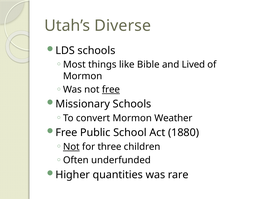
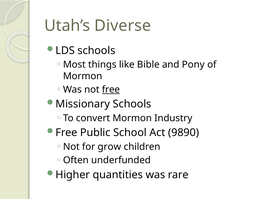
Lived: Lived -> Pony
Weather: Weather -> Industry
1880: 1880 -> 9890
Not at (71, 147) underline: present -> none
three: three -> grow
